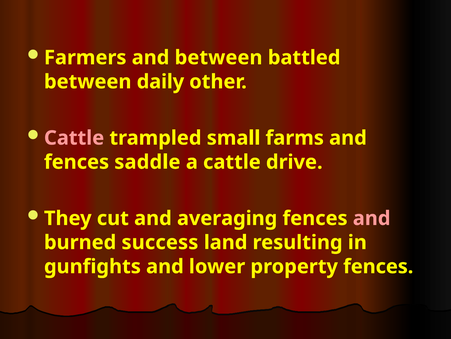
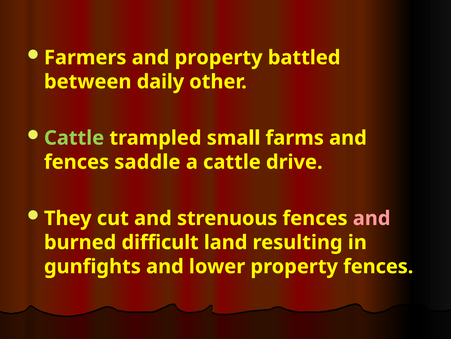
and between: between -> property
Cattle at (74, 138) colour: pink -> light green
averaging: averaging -> strenuous
success: success -> difficult
